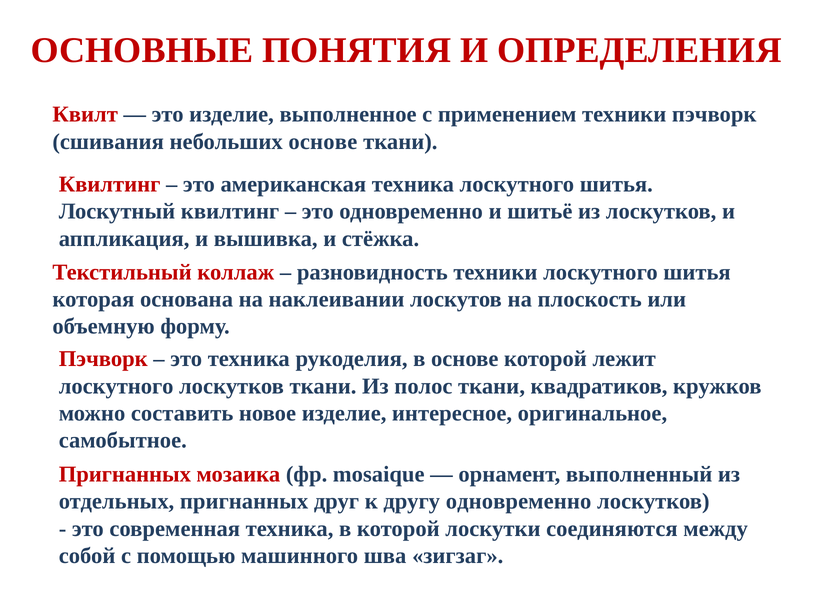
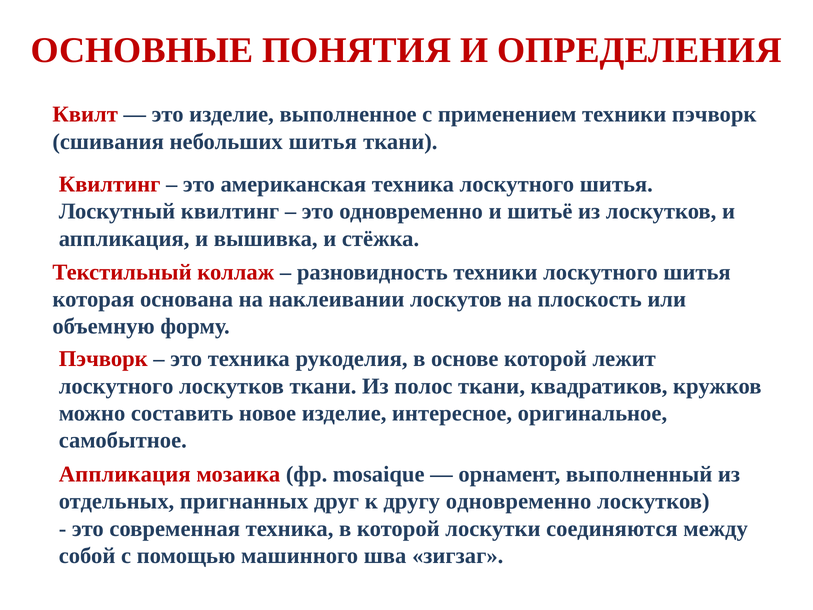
небольших основе: основе -> шитья
Пригнанных at (125, 474): Пригнанных -> Аппликация
